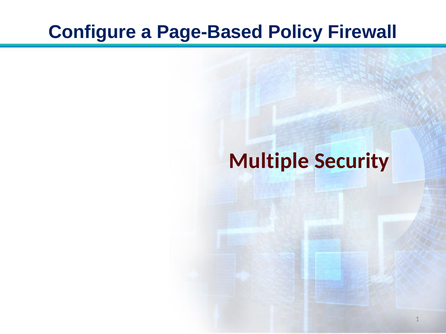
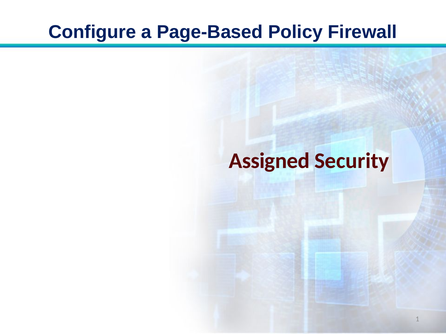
Multiple: Multiple -> Assigned
